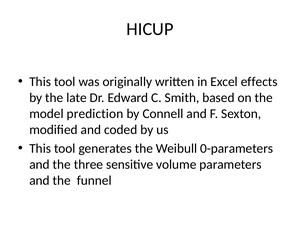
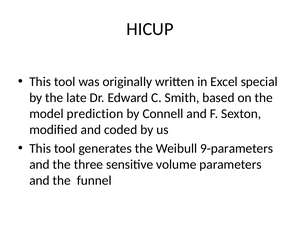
effects: effects -> special
0-parameters: 0-parameters -> 9-parameters
